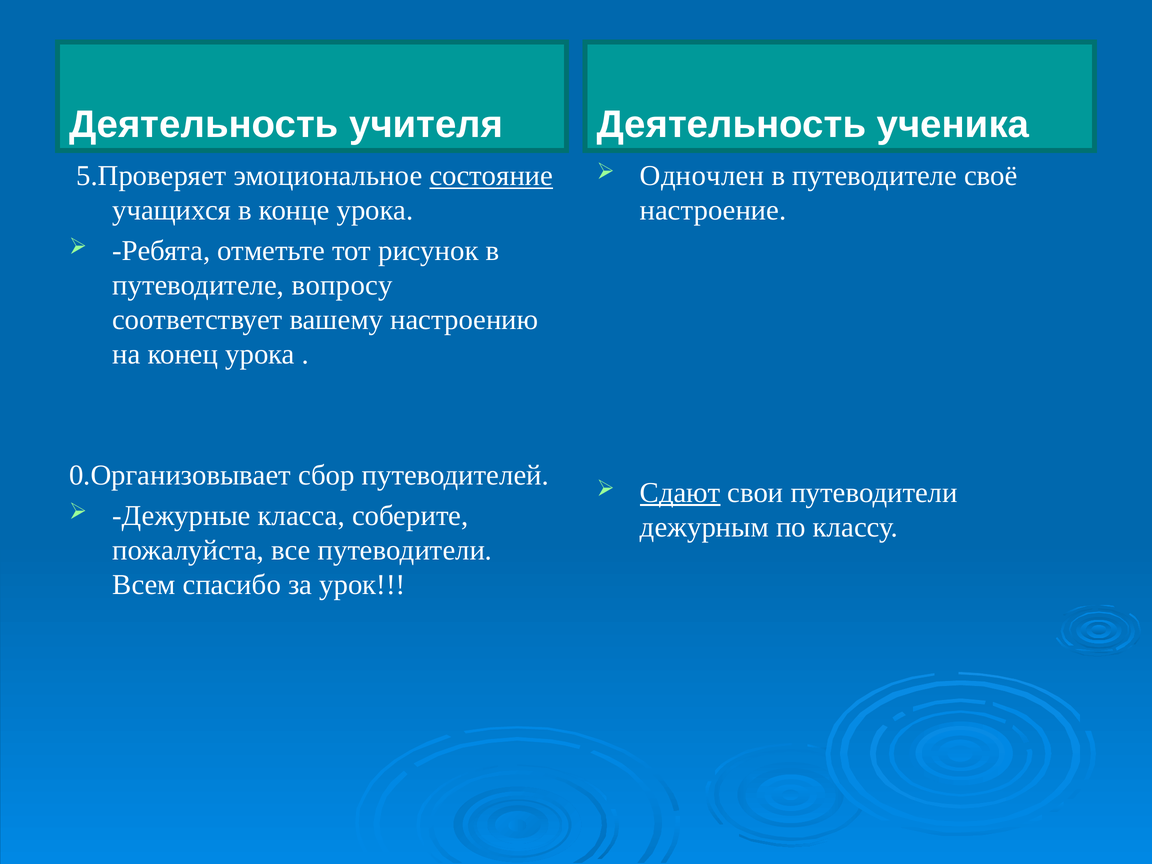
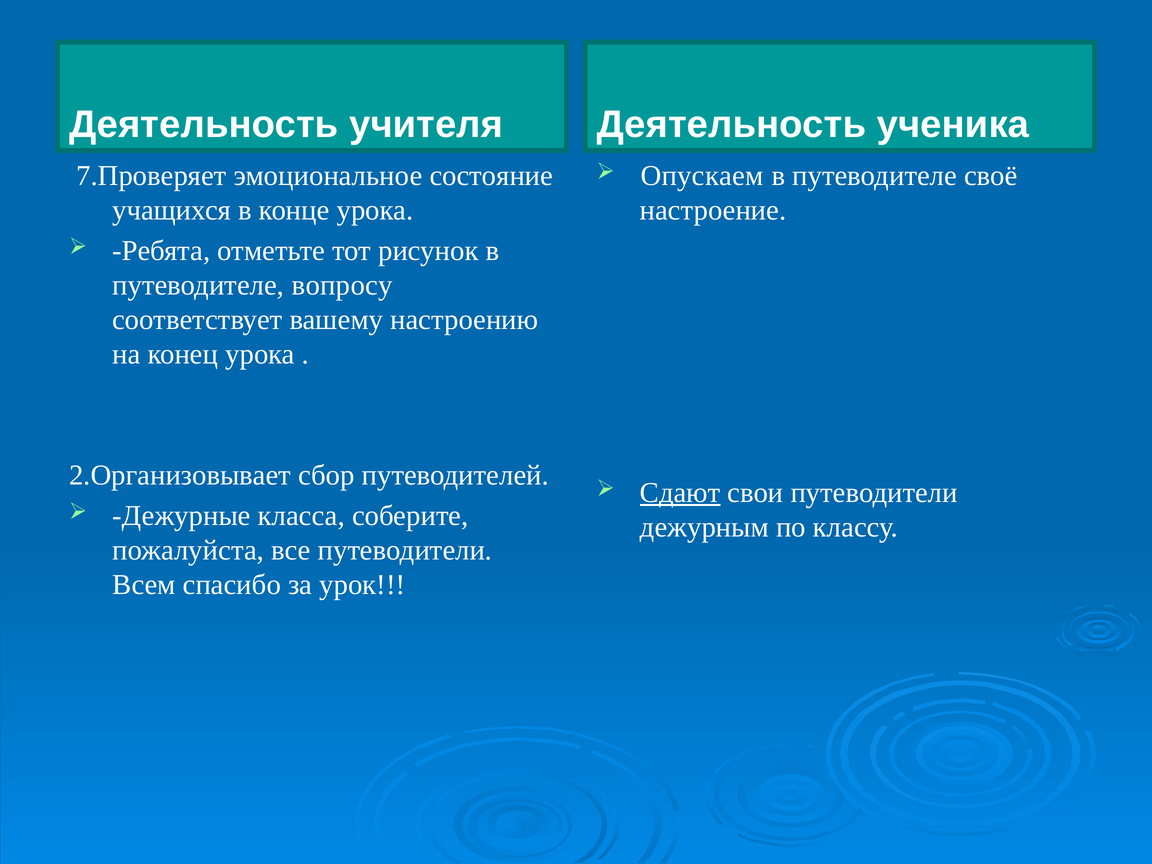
5.Проверяет: 5.Проверяет -> 7.Проверяет
состояние underline: present -> none
Одночлен: Одночлен -> Опускаем
0.Организовывает: 0.Организовывает -> 2.Организовывает
